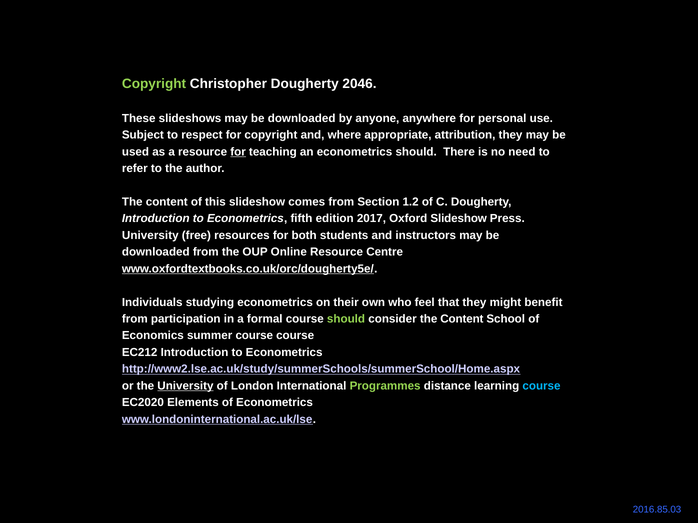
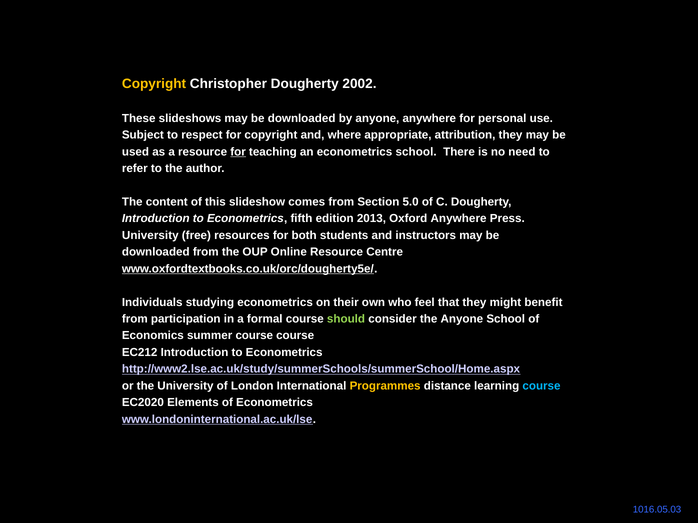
Copyright at (154, 84) colour: light green -> yellow
2046: 2046 -> 2002
econometrics should: should -> school
1.2: 1.2 -> 5.0
2017: 2017 -> 2013
Oxford Slideshow: Slideshow -> Anywhere
consider the Content: Content -> Anyone
University at (185, 386) underline: present -> none
Programmes colour: light green -> yellow
2016.85.03: 2016.85.03 -> 1016.05.03
